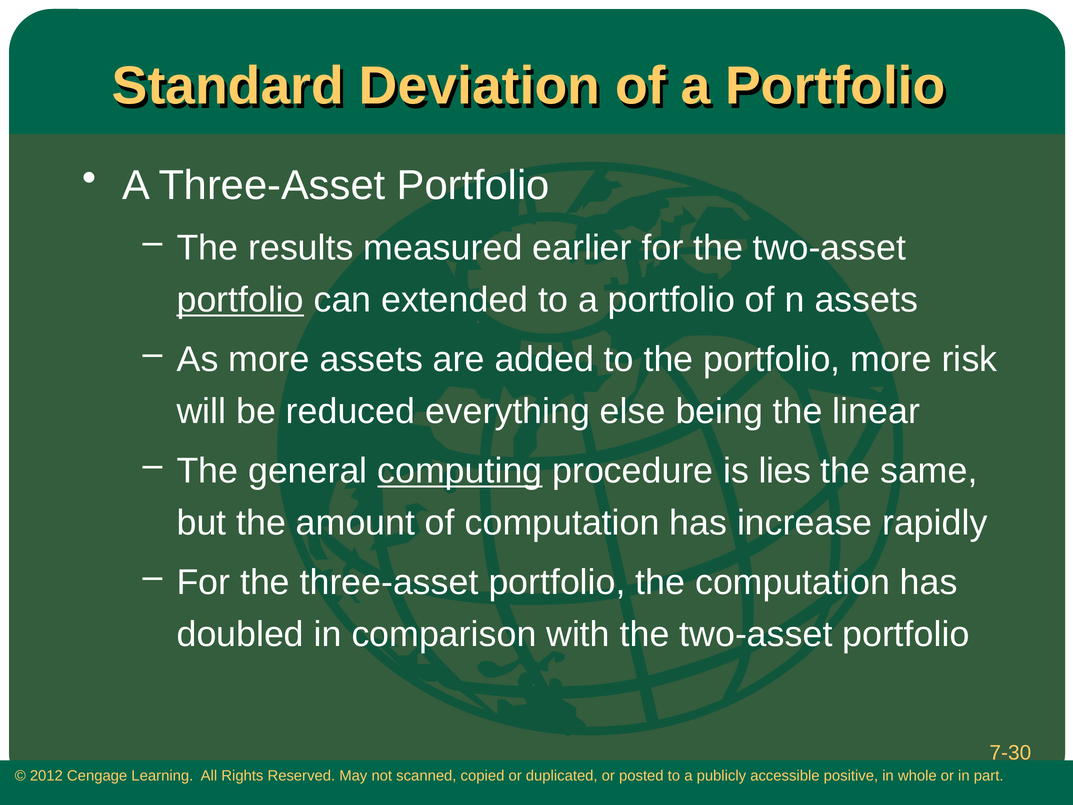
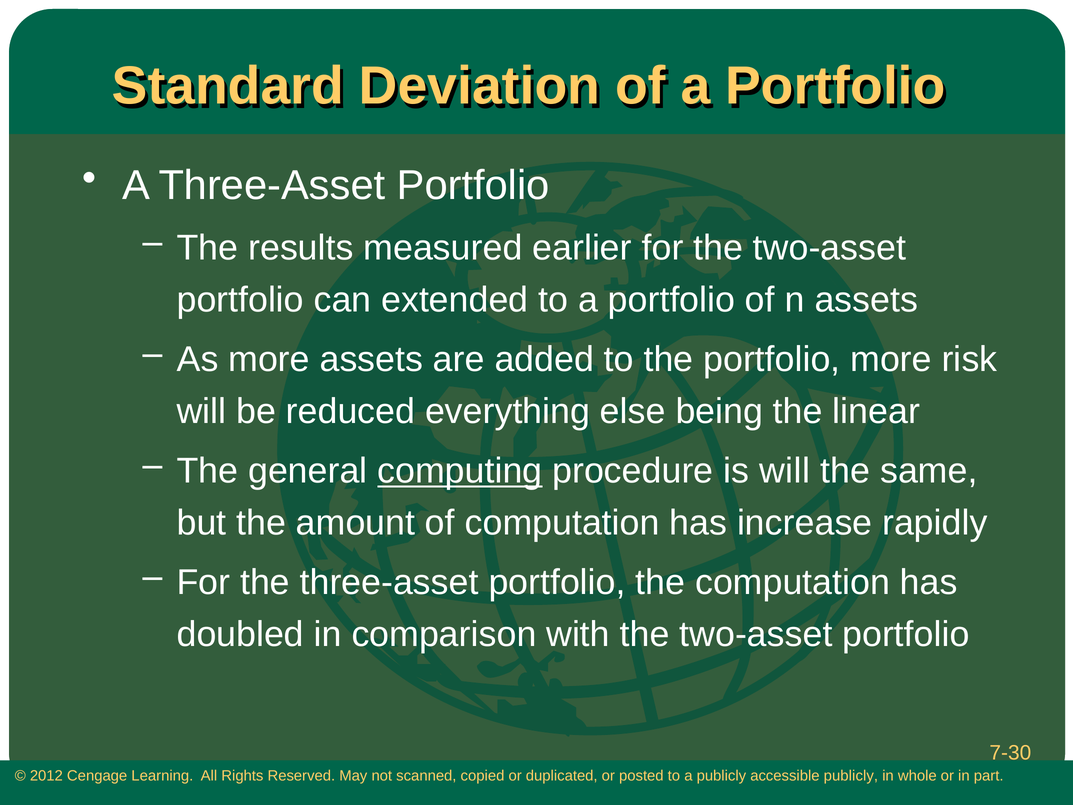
portfolio at (240, 300) underline: present -> none
is lies: lies -> will
accessible positive: positive -> publicly
